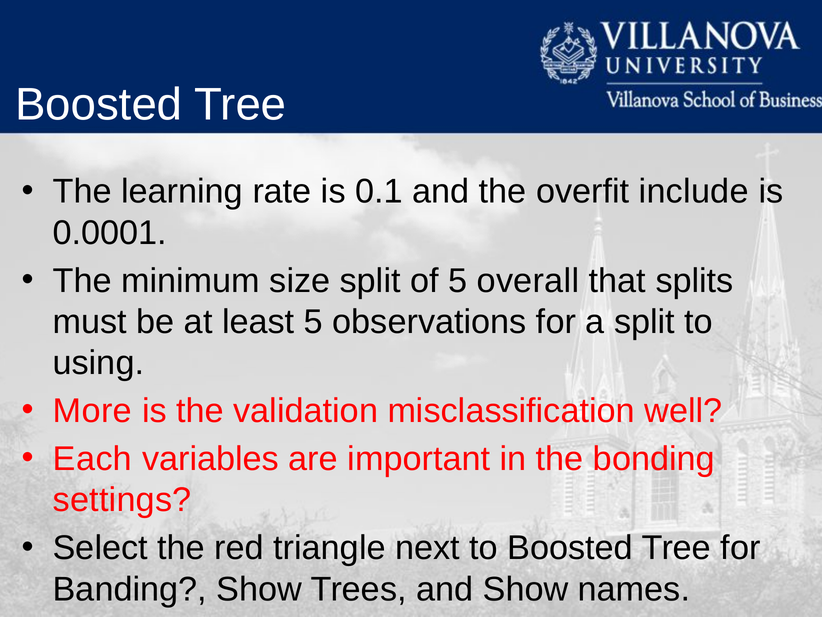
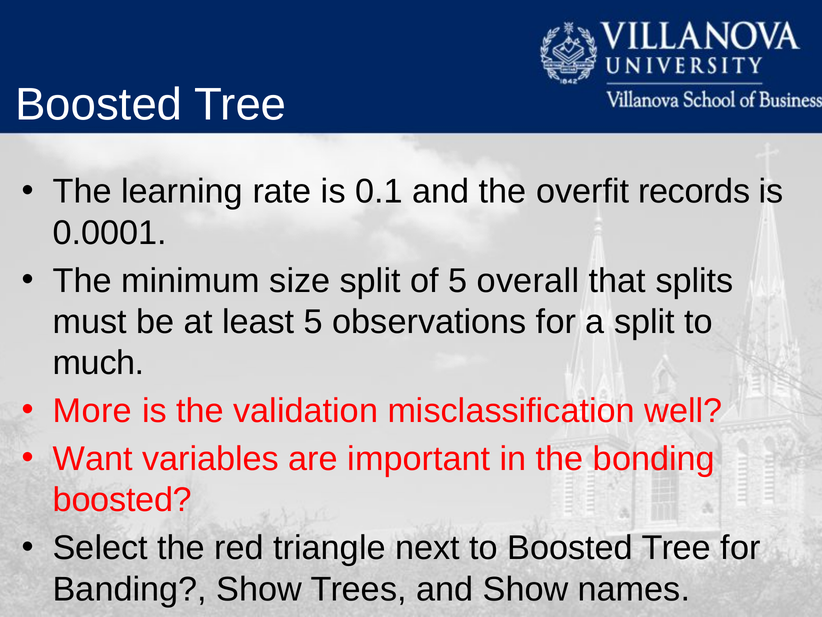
include: include -> records
using: using -> much
Each: Each -> Want
settings at (122, 500): settings -> boosted
